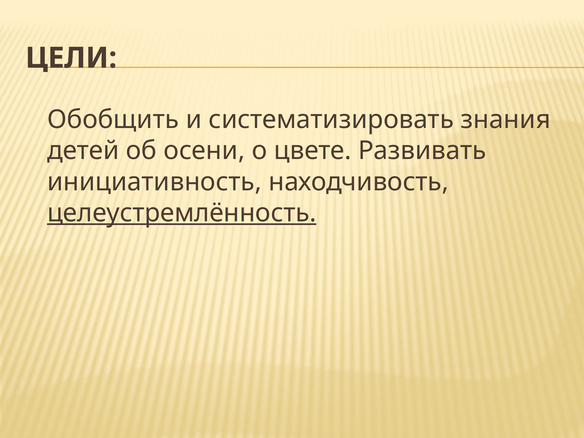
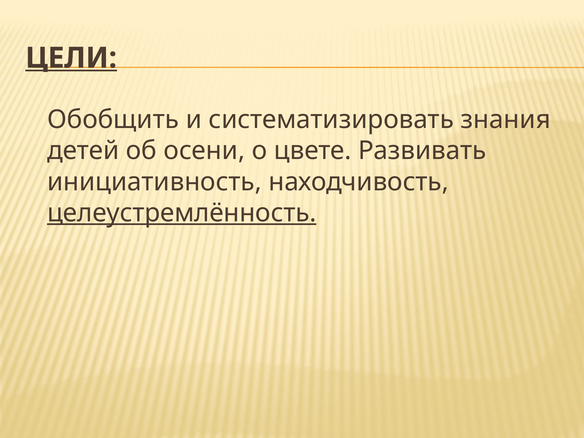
ЦЕЛИ underline: none -> present
